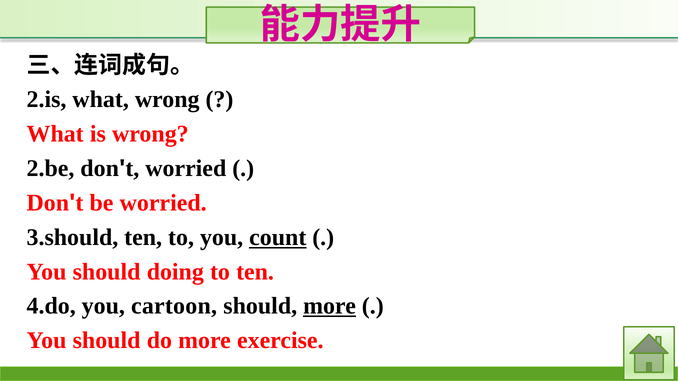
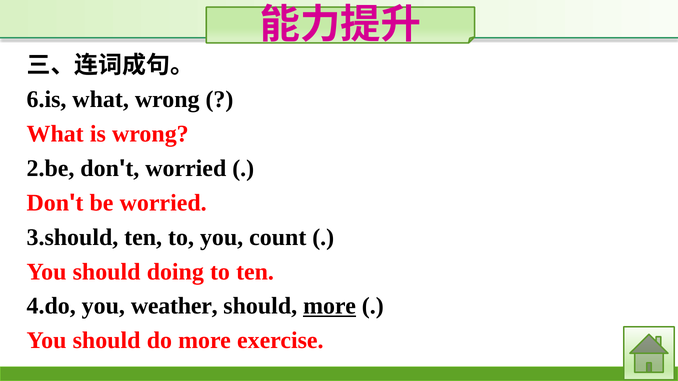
2.is: 2.is -> 6.is
count underline: present -> none
cartoon: cartoon -> weather
